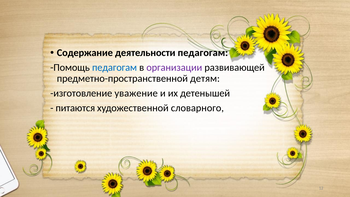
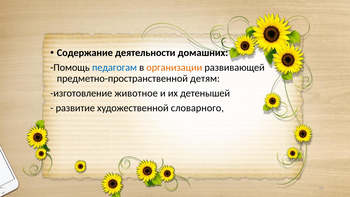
деятельности педагогам: педагогам -> домашних
организации colour: purple -> orange
уважение: уважение -> животное
питаются: питаются -> развитие
